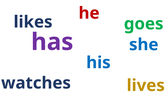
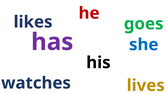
his colour: blue -> black
